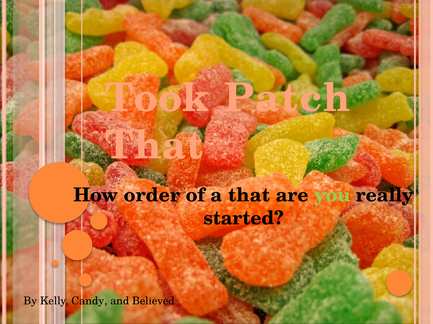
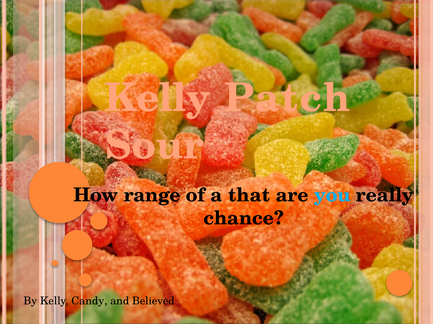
Took at (157, 98): Took -> Kelly
That at (154, 146): That -> Sour
order: order -> range
you colour: light green -> light blue
started: started -> chance
